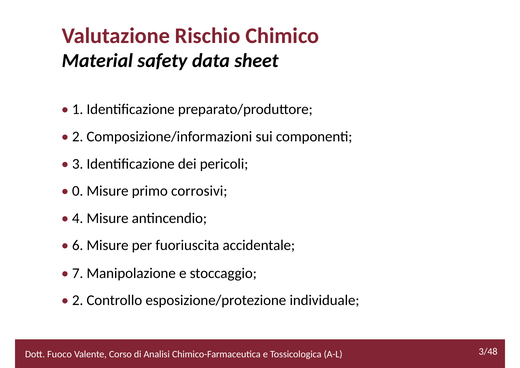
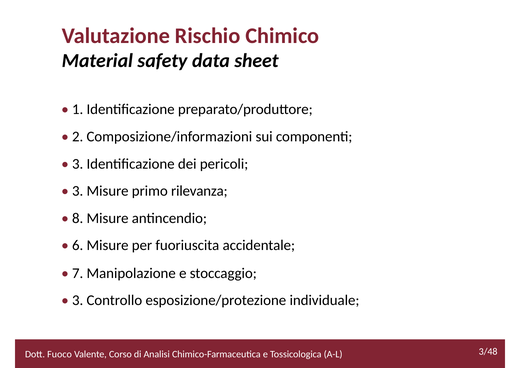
0 at (78, 191): 0 -> 3
corrosivi: corrosivi -> rilevanza
4: 4 -> 8
2 at (78, 300): 2 -> 3
